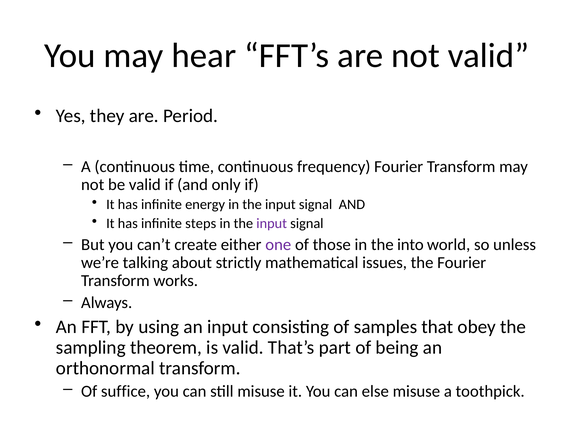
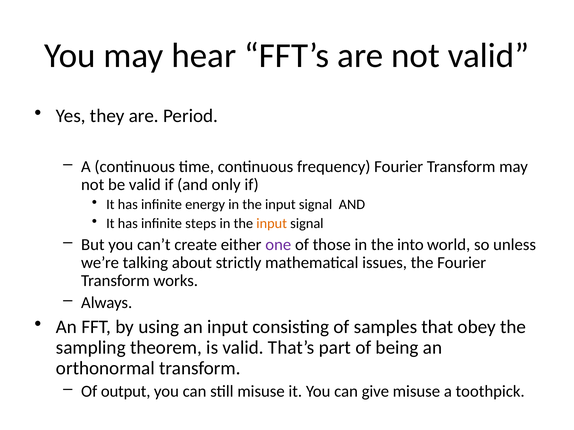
input at (272, 224) colour: purple -> orange
suffice: suffice -> output
else: else -> give
